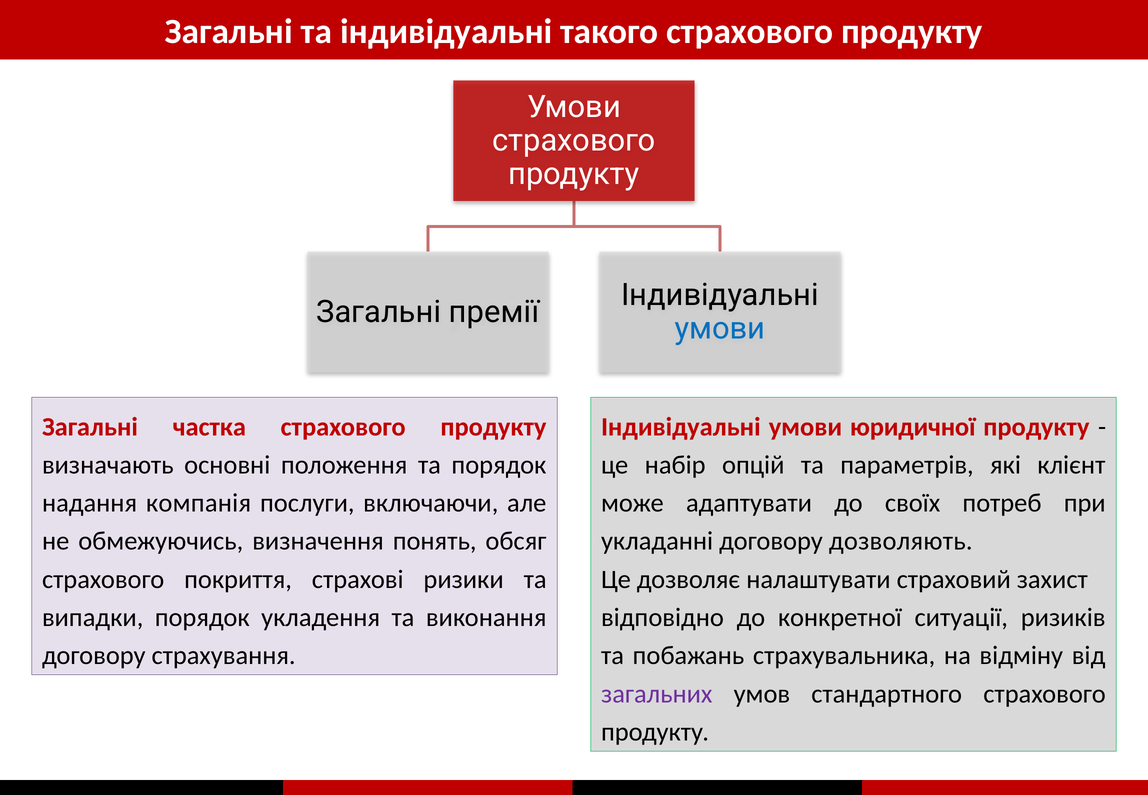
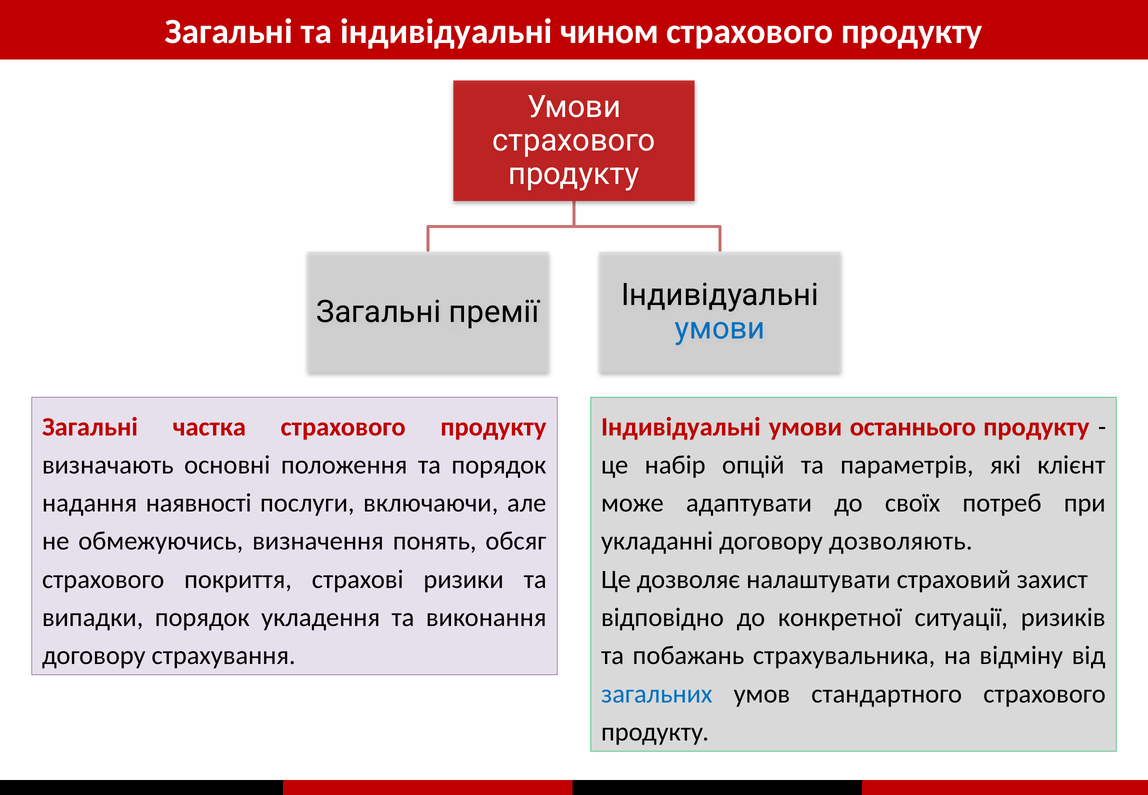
такого: такого -> чином
юридичної: юридичної -> останнього
компанія: компанія -> наявності
загальних colour: purple -> blue
